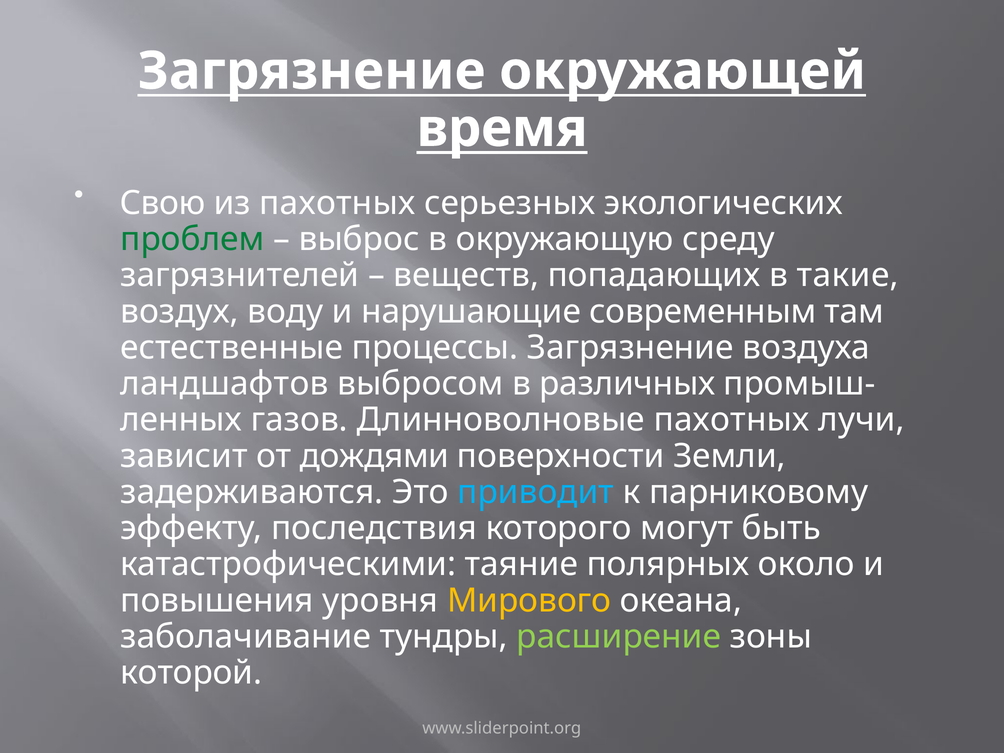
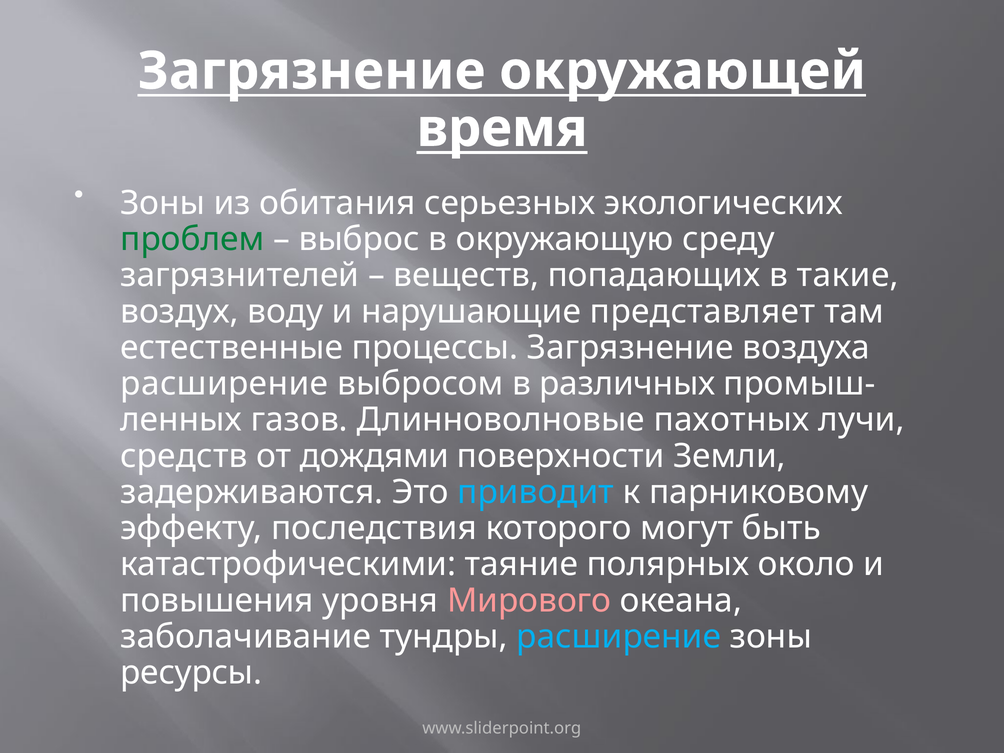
Свою at (163, 203): Свою -> Зоны
из пахотных: пахотных -> обитания
современным: современным -> представляет
ландшафтов at (224, 384): ландшафтов -> расширение
зависит: зависит -> средств
Мирового colour: yellow -> pink
расширение at (619, 637) colour: light green -> light blue
которой: которой -> ресурсы
